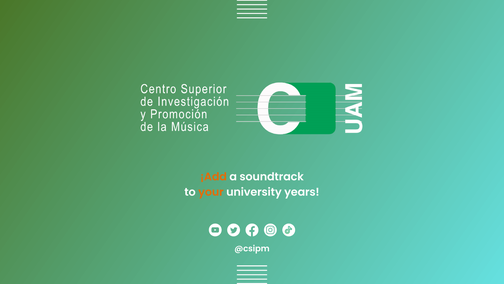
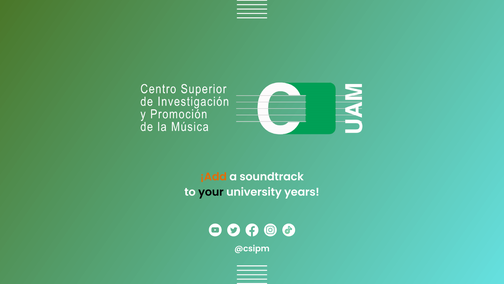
your colour: orange -> black
